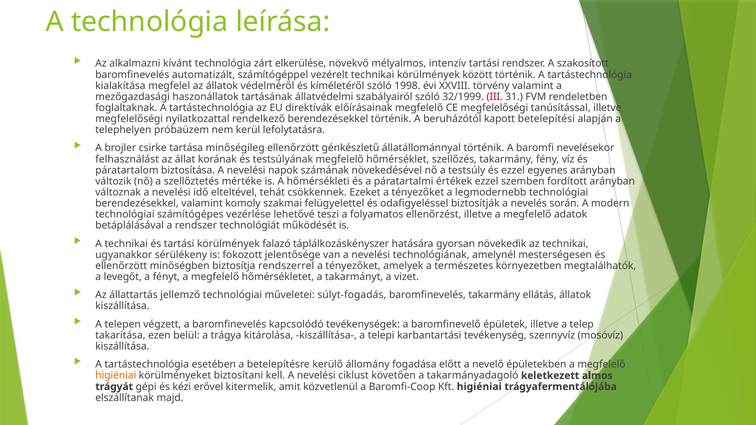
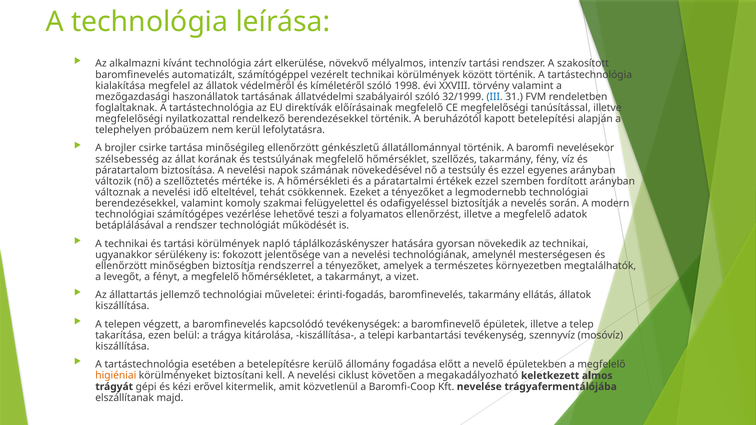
III colour: red -> blue
felhasználást: felhasználást -> szélsebesség
falazó: falazó -> napló
súlyt-fogadás: súlyt-fogadás -> érinti-fogadás
takarmányadagoló: takarmányadagoló -> megakadályozható
Kft higiéniai: higiéniai -> nevelése
